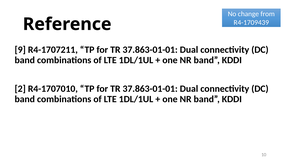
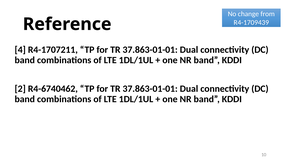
9: 9 -> 4
R4-1707010: R4-1707010 -> R4-6740462
